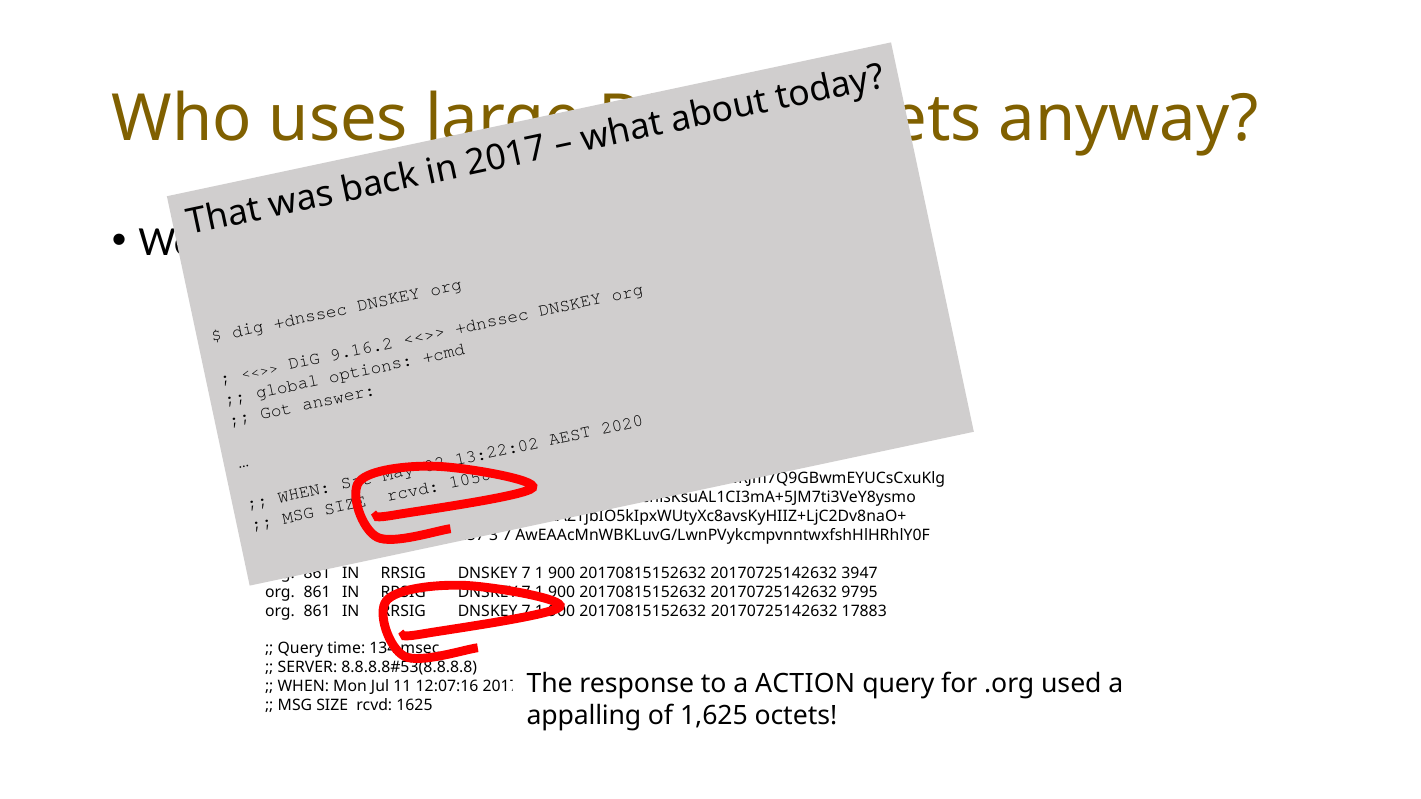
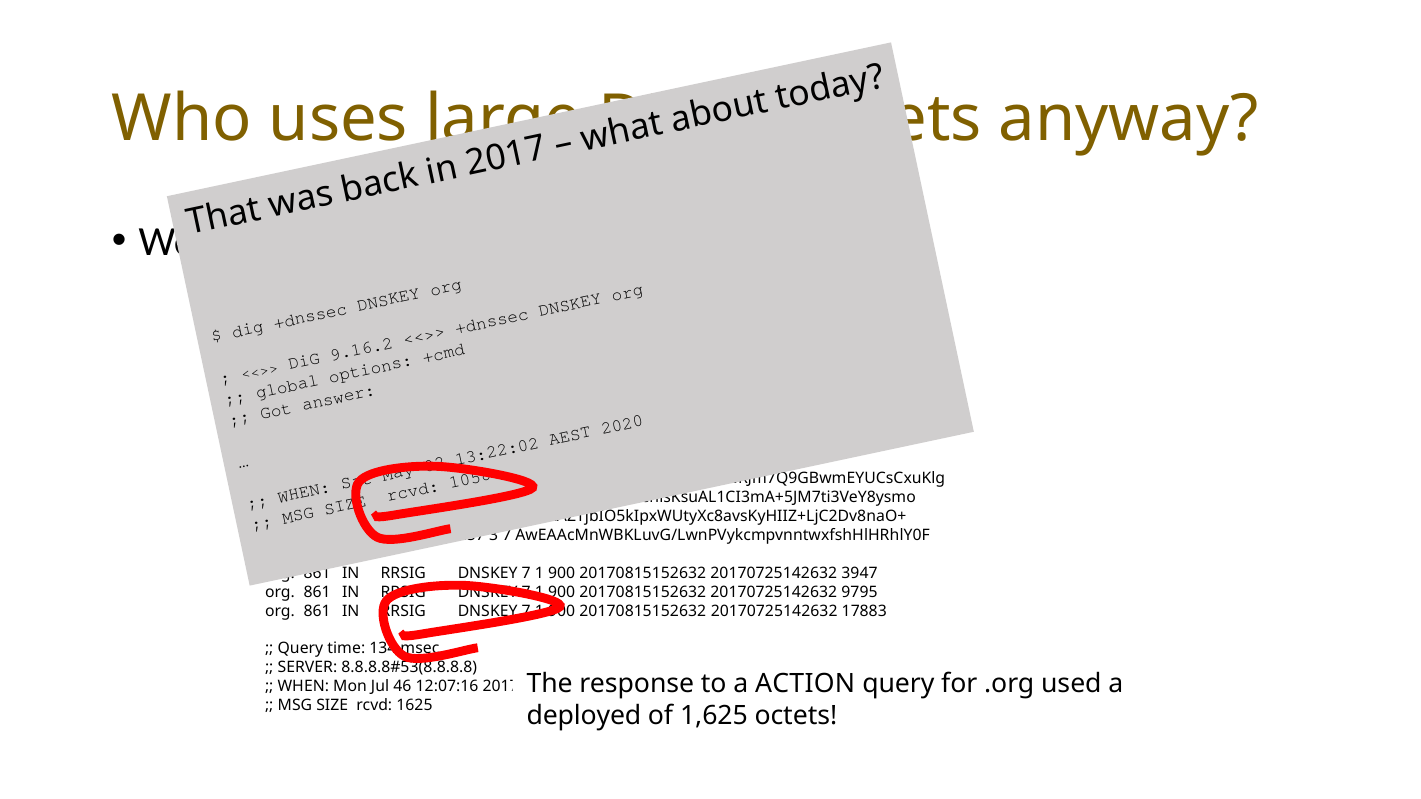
11: 11 -> 46
appalling: appalling -> deployed
